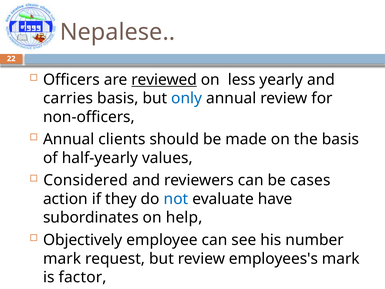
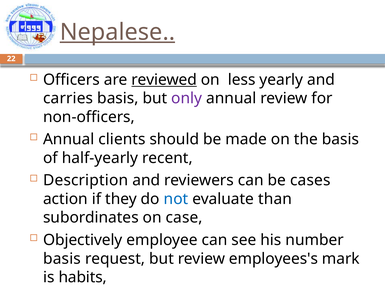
Nepalese underline: none -> present
only colour: blue -> purple
values: values -> recent
Considered: Considered -> Description
have: have -> than
help: help -> case
mark at (62, 258): mark -> basis
factor: factor -> habits
